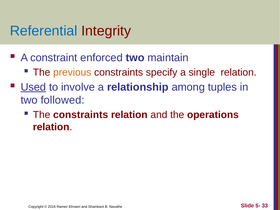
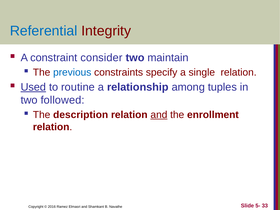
enforced: enforced -> consider
previous colour: orange -> blue
involve: involve -> routine
The constraints: constraints -> description
and at (159, 115) underline: none -> present
operations: operations -> enrollment
